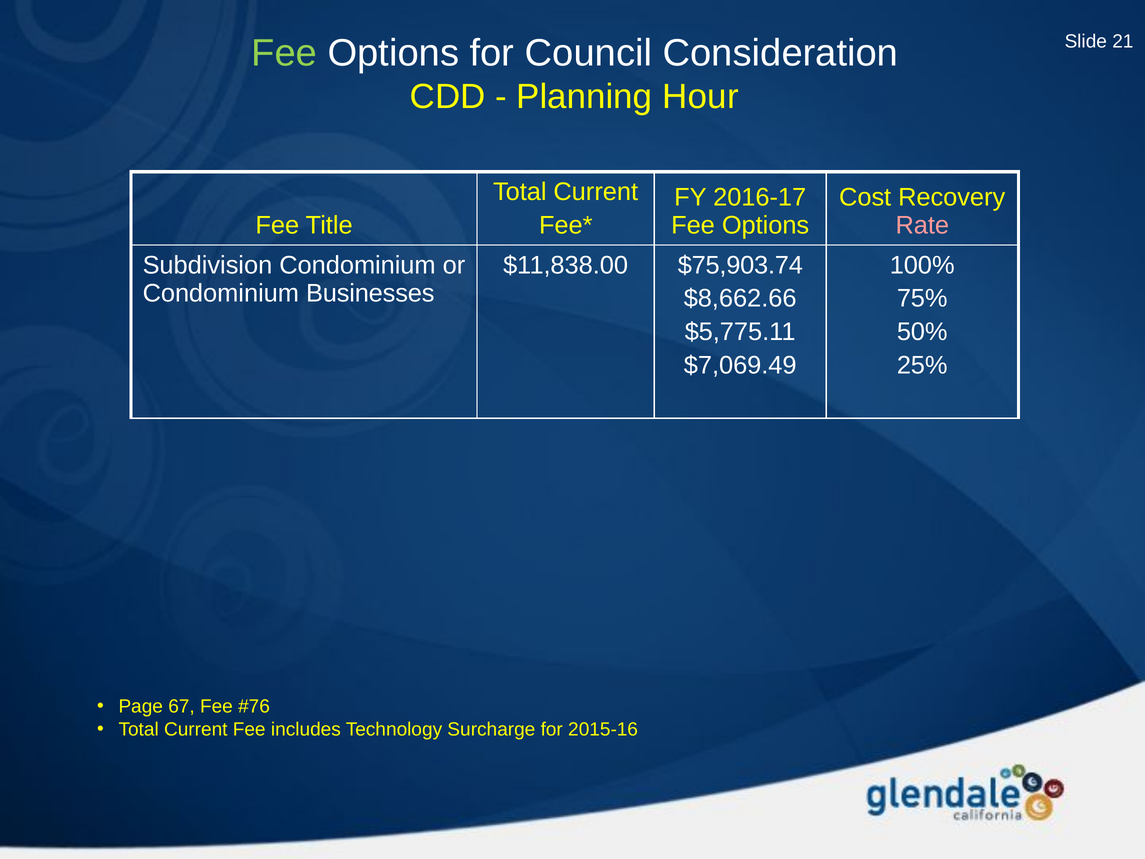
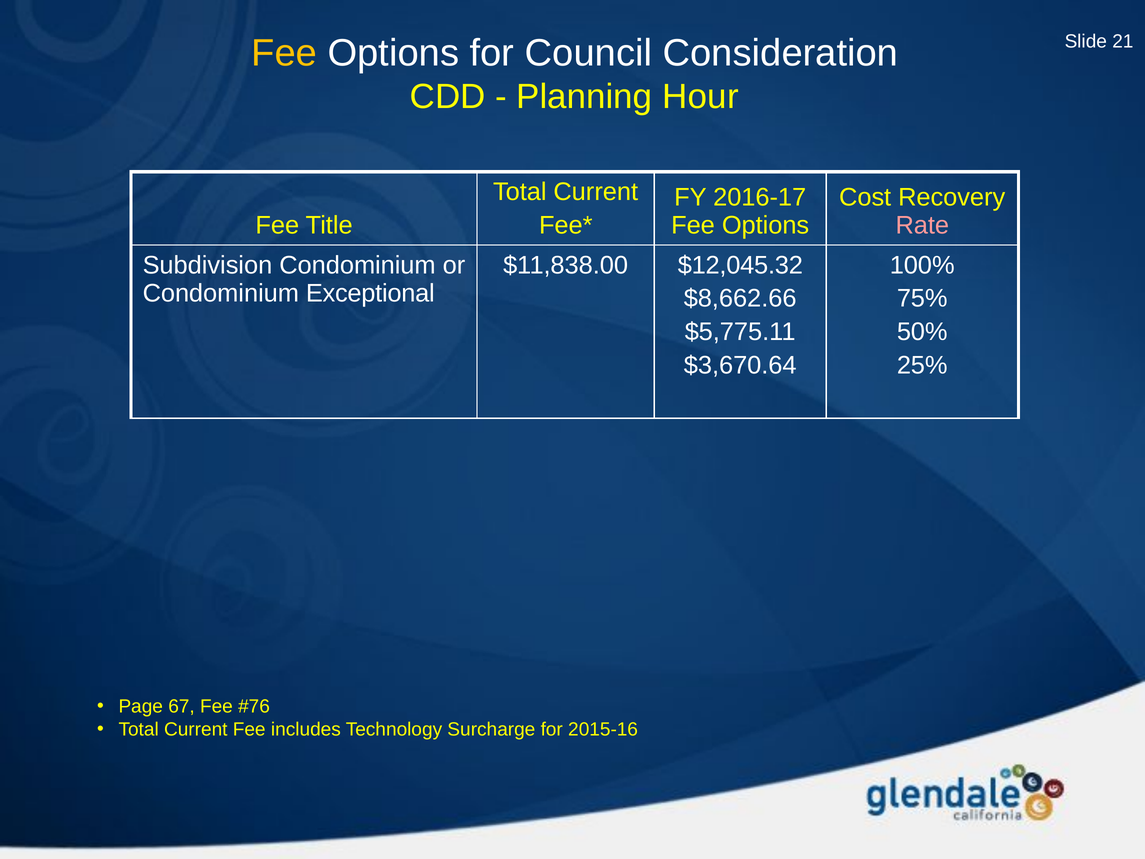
Fee at (284, 53) colour: light green -> yellow
$75,903.74: $75,903.74 -> $12,045.32
Businesses: Businesses -> Exceptional
$7,069.49: $7,069.49 -> $3,670.64
